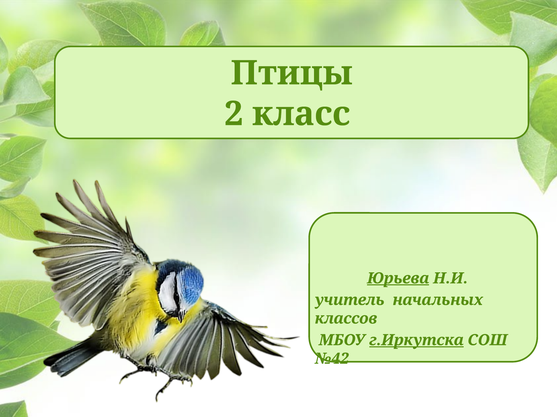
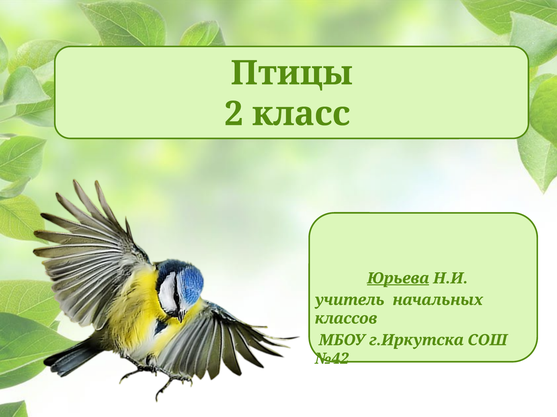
г.Иркутска underline: present -> none
